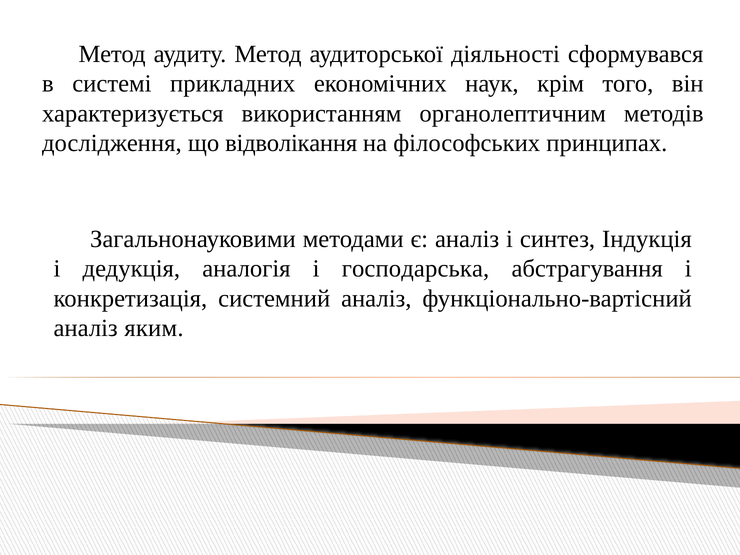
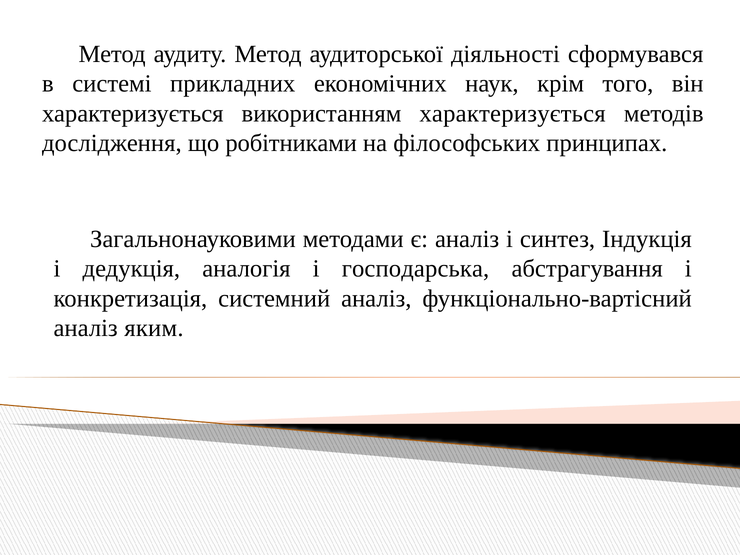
використанням органолептичним: органолептичним -> характеризується
відволікання: відволікання -> робітниками
